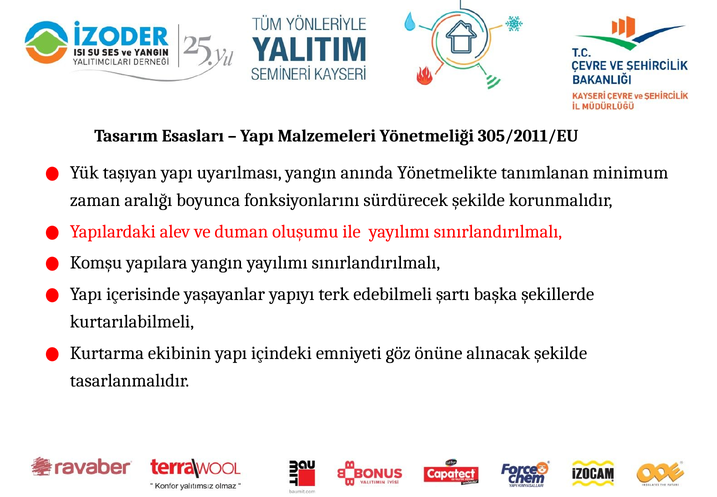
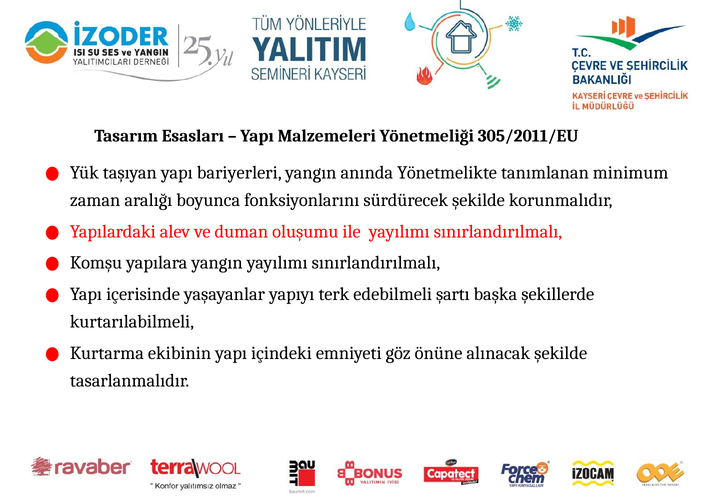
uyarılması: uyarılması -> bariyerleri
